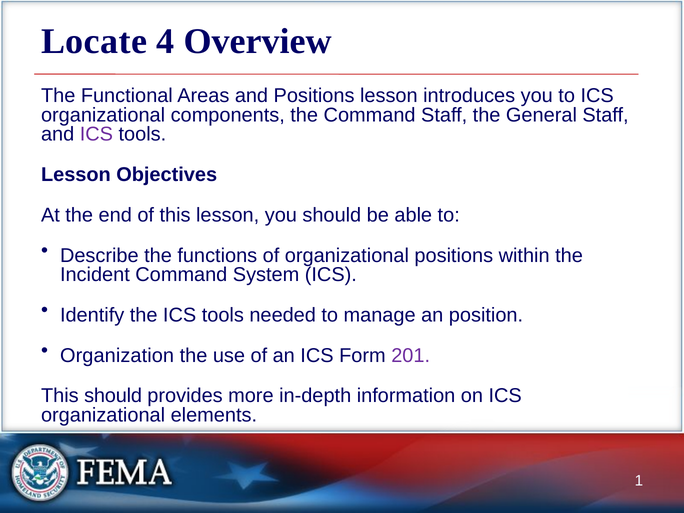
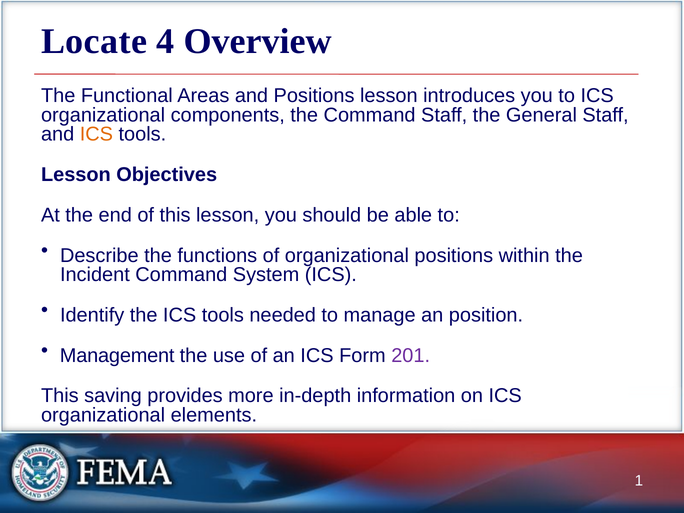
ICS at (96, 134) colour: purple -> orange
Organization: Organization -> Management
This should: should -> saving
